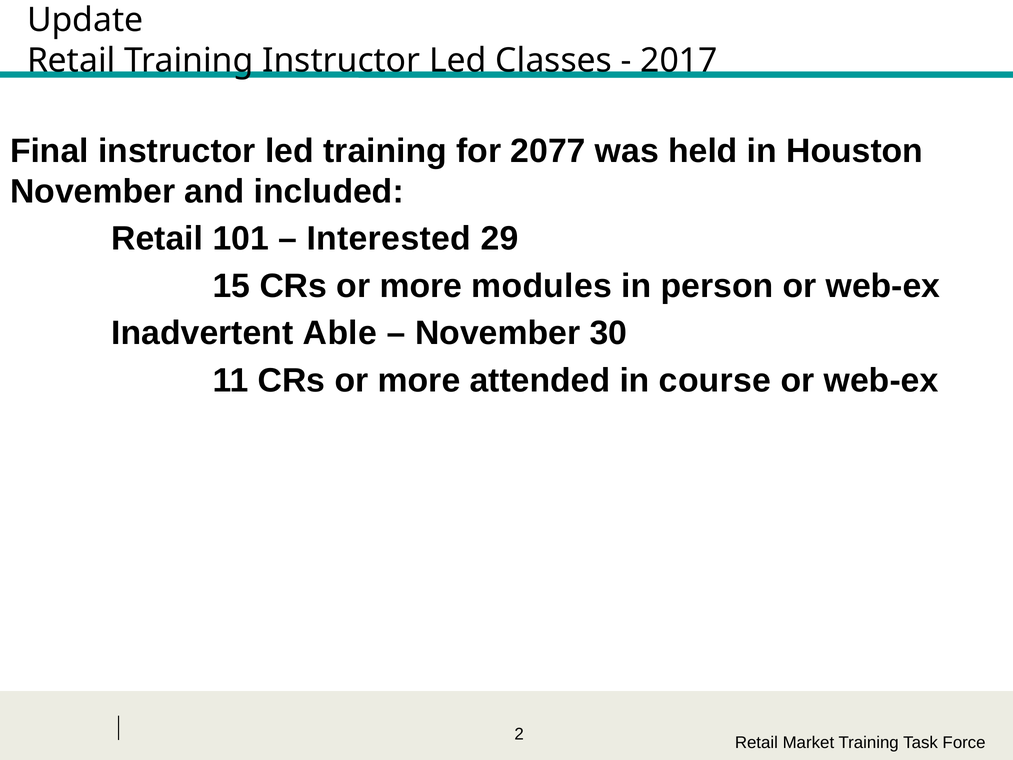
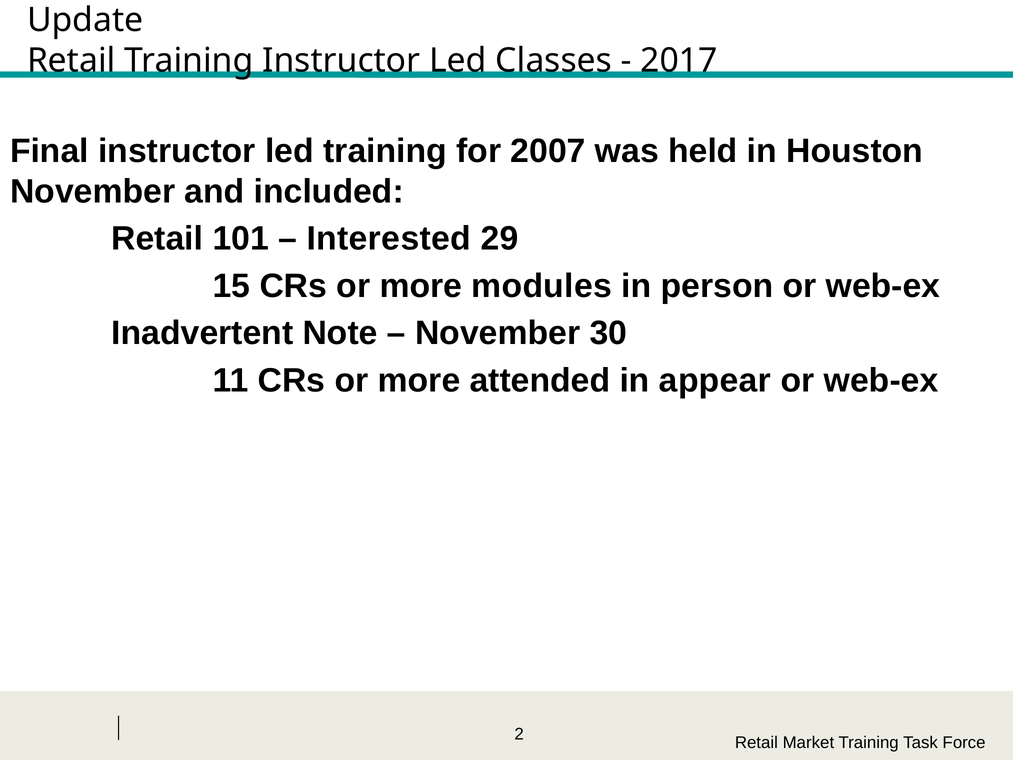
2077: 2077 -> 2007
Able: Able -> Note
course: course -> appear
